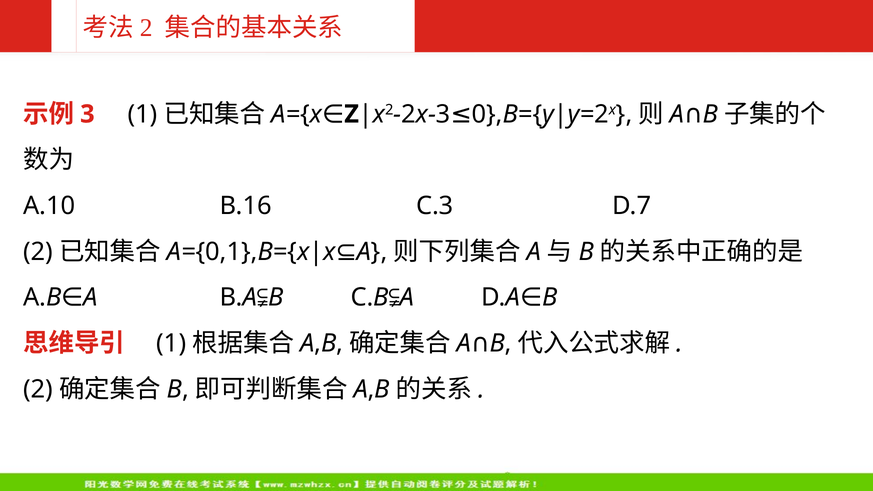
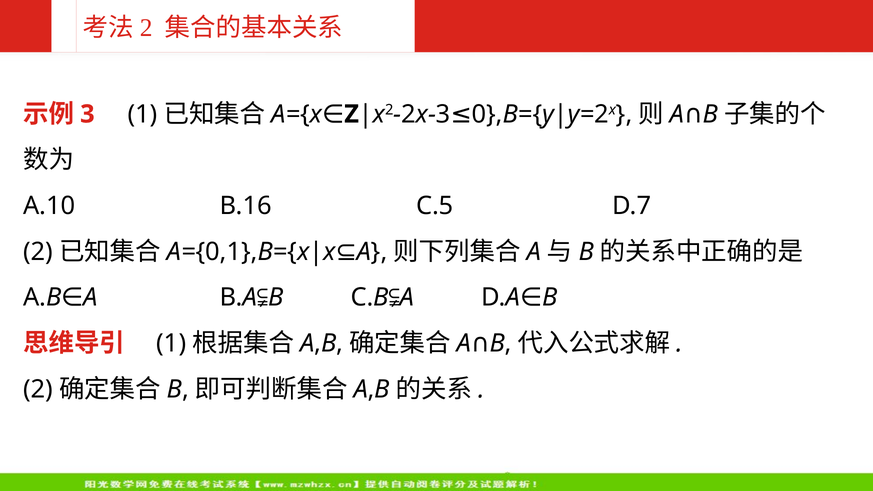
C.3: C.3 -> C.5
